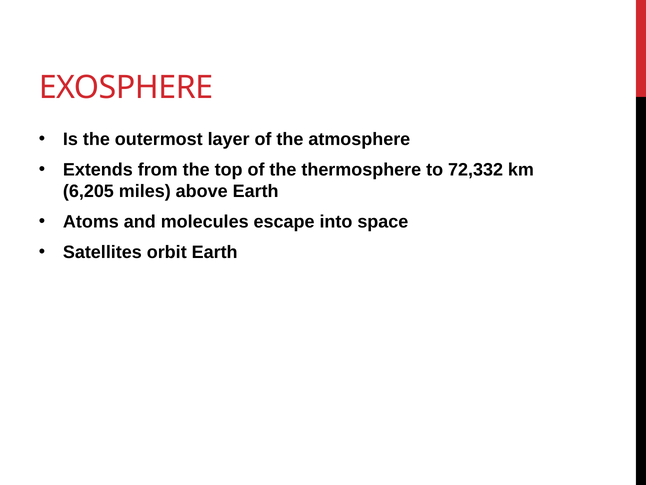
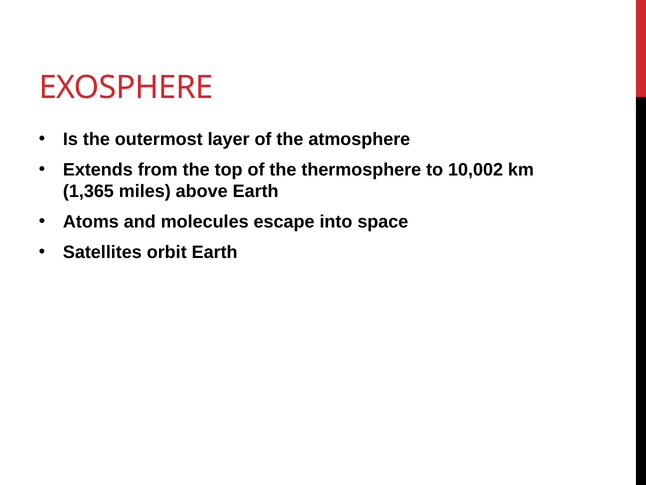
72,332: 72,332 -> 10,002
6,205: 6,205 -> 1,365
